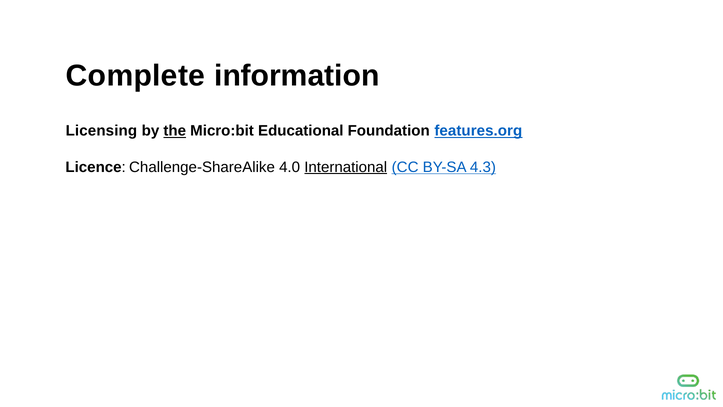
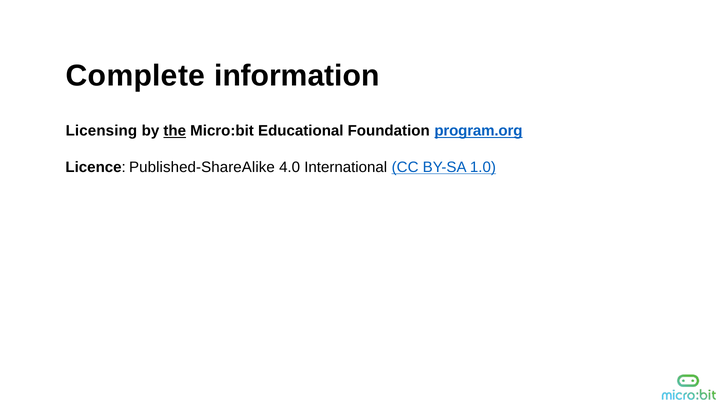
features.org: features.org -> program.org
Challenge-ShareAlike: Challenge-ShareAlike -> Published-ShareAlike
International underline: present -> none
4.3: 4.3 -> 1.0
